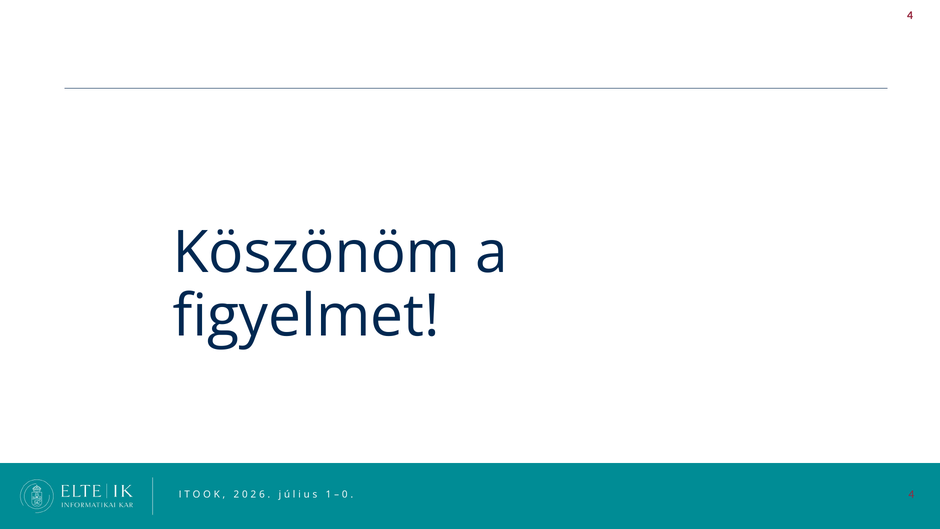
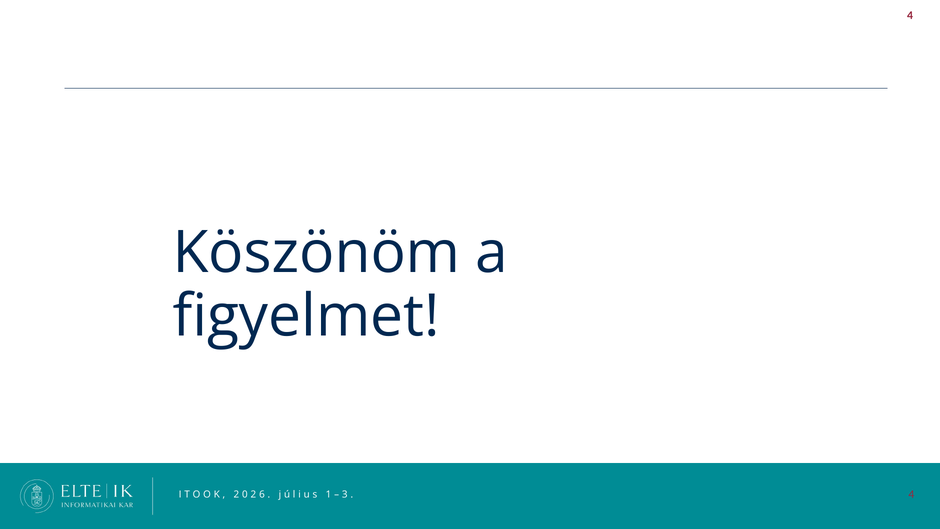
0 at (345, 494): 0 -> 3
